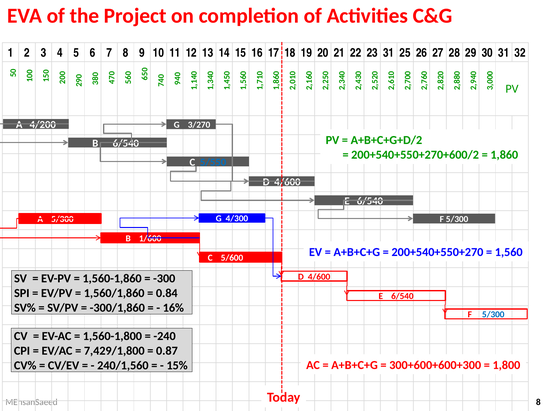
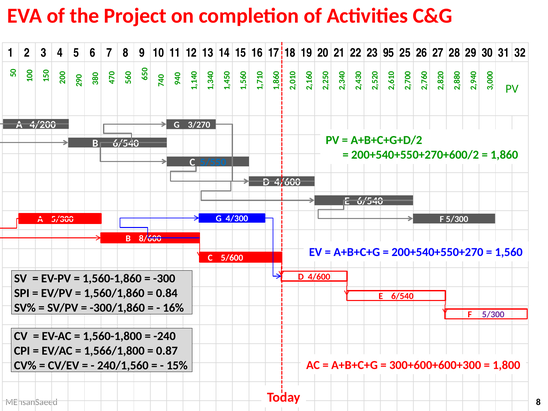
23 31: 31 -> 95
1/600: 1/600 -> 8/600
5/300 at (493, 315) colour: blue -> purple
7,429/1,800: 7,429/1,800 -> 1,566/1,800
